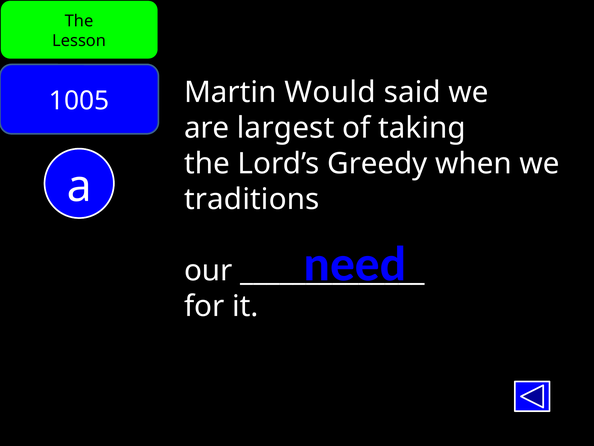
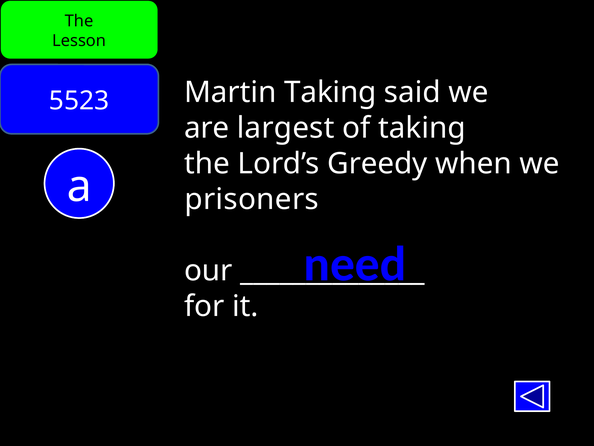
1005: 1005 -> 5523
Martin Would: Would -> Taking
traditions: traditions -> prisoners
